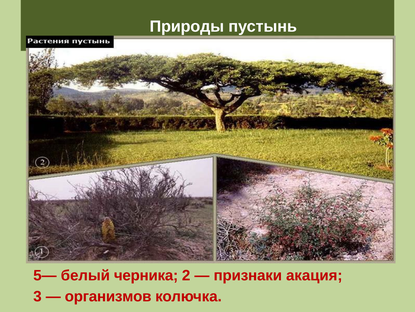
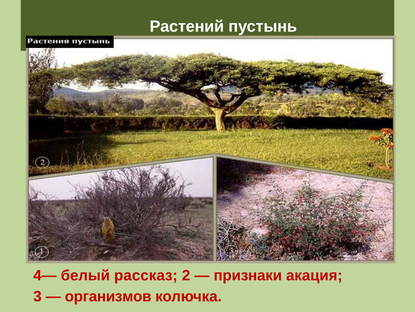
Природы: Природы -> Растений
5—: 5— -> 4—
черника: черника -> рассказ
